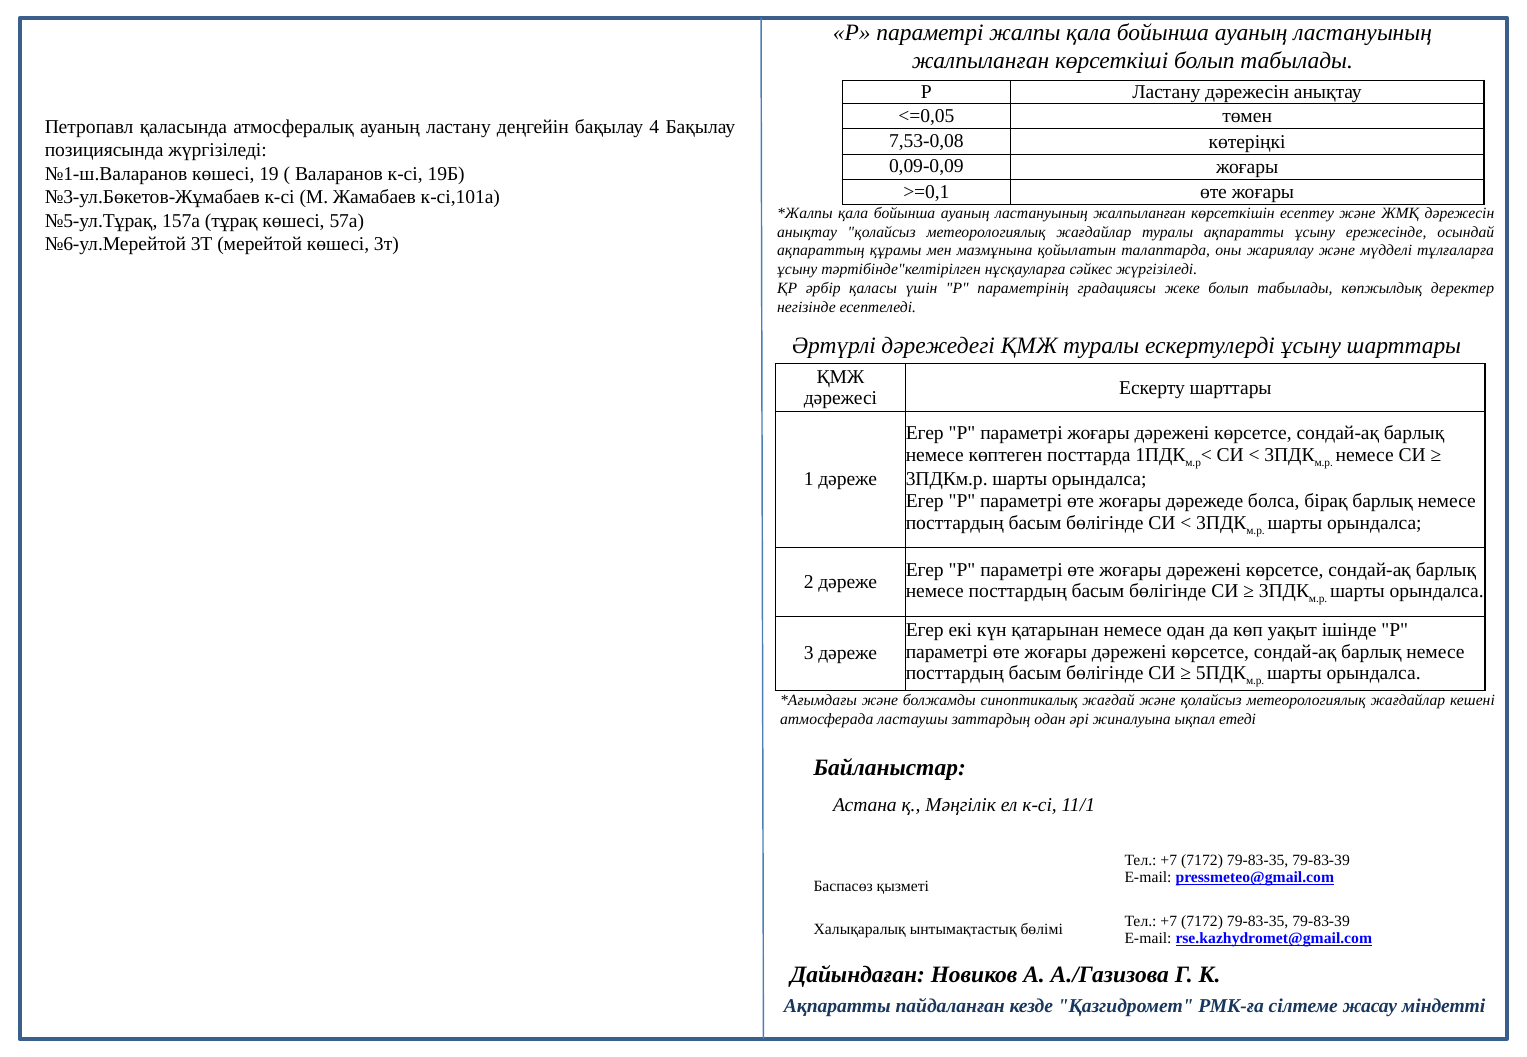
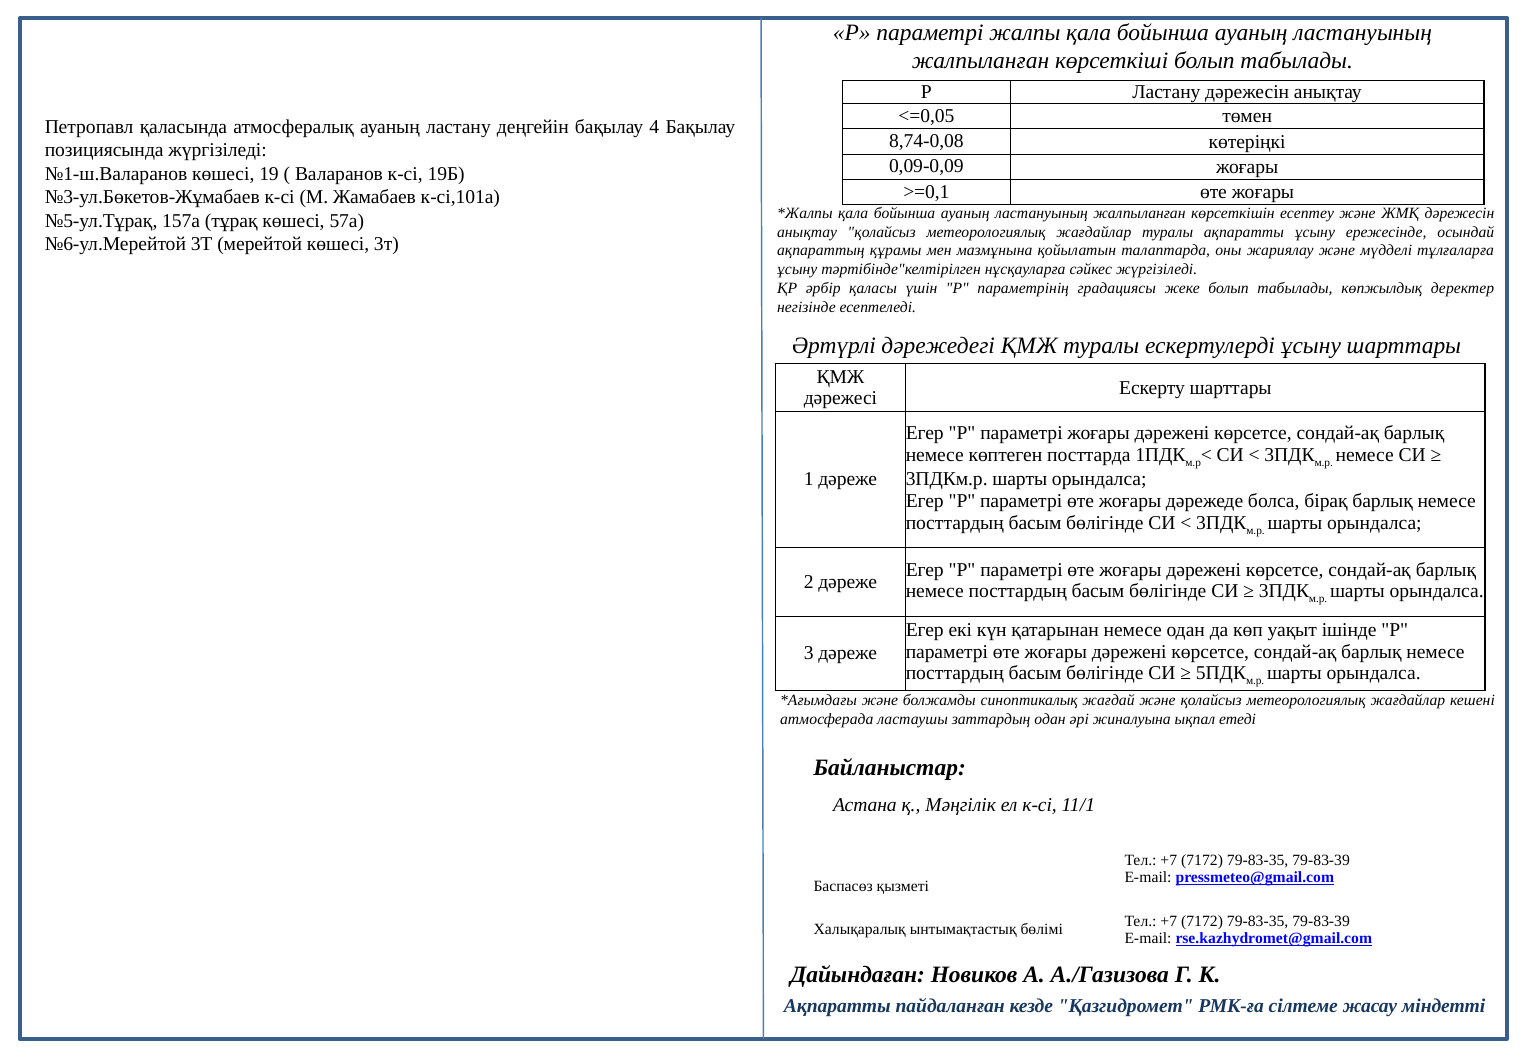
7,53-0,08: 7,53-0,08 -> 8,74-0,08
